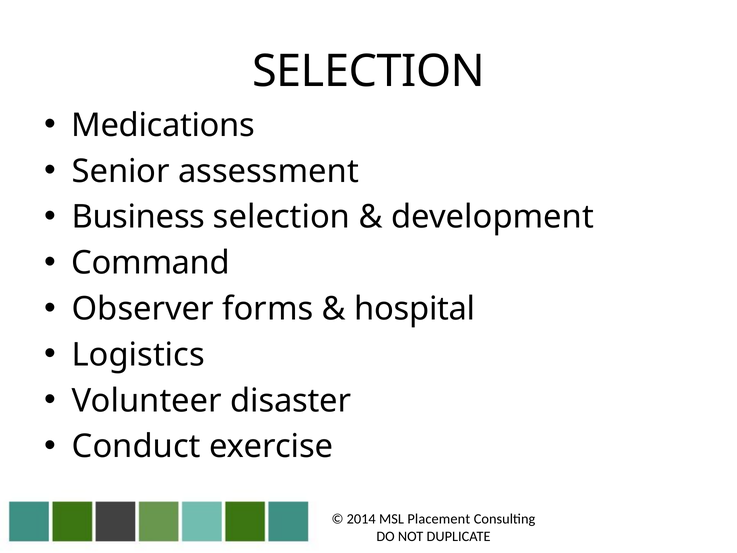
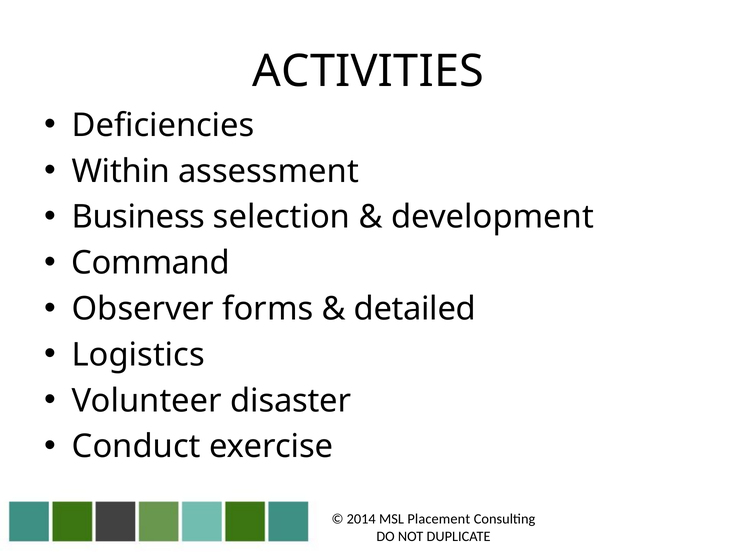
SELECTION at (369, 71): SELECTION -> ACTIVITIES
Medications: Medications -> Deficiencies
Senior: Senior -> Within
hospital: hospital -> detailed
